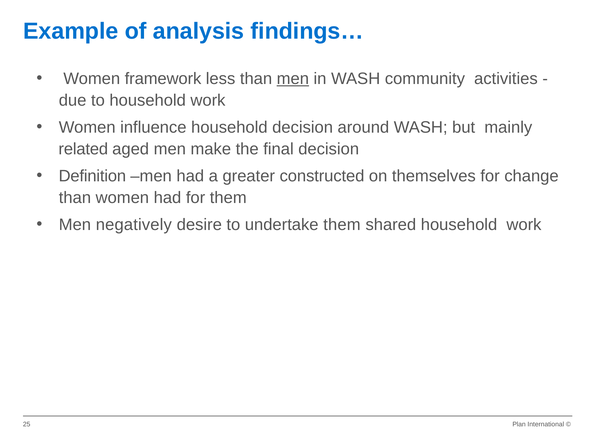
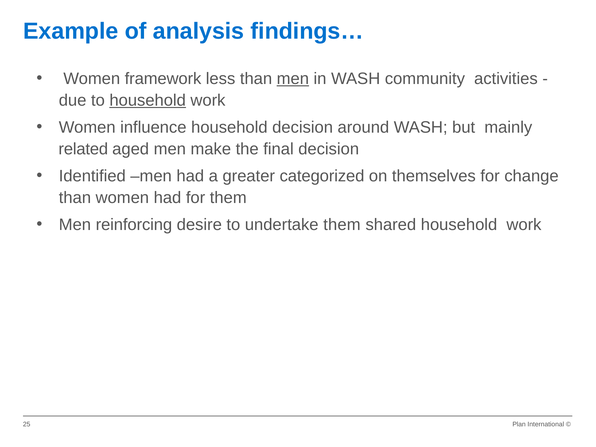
household at (148, 100) underline: none -> present
Definition: Definition -> Identified
constructed: constructed -> categorized
negatively: negatively -> reinforcing
